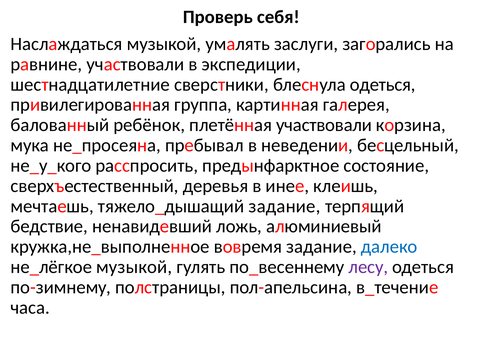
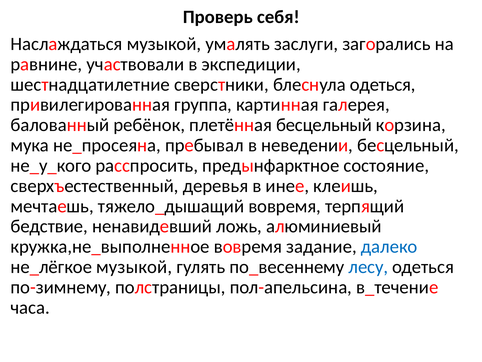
плетённая участвовали: участвовали -> бесцельный
тяжело_дышащий задание: задание -> вовремя
лесу colour: purple -> blue
